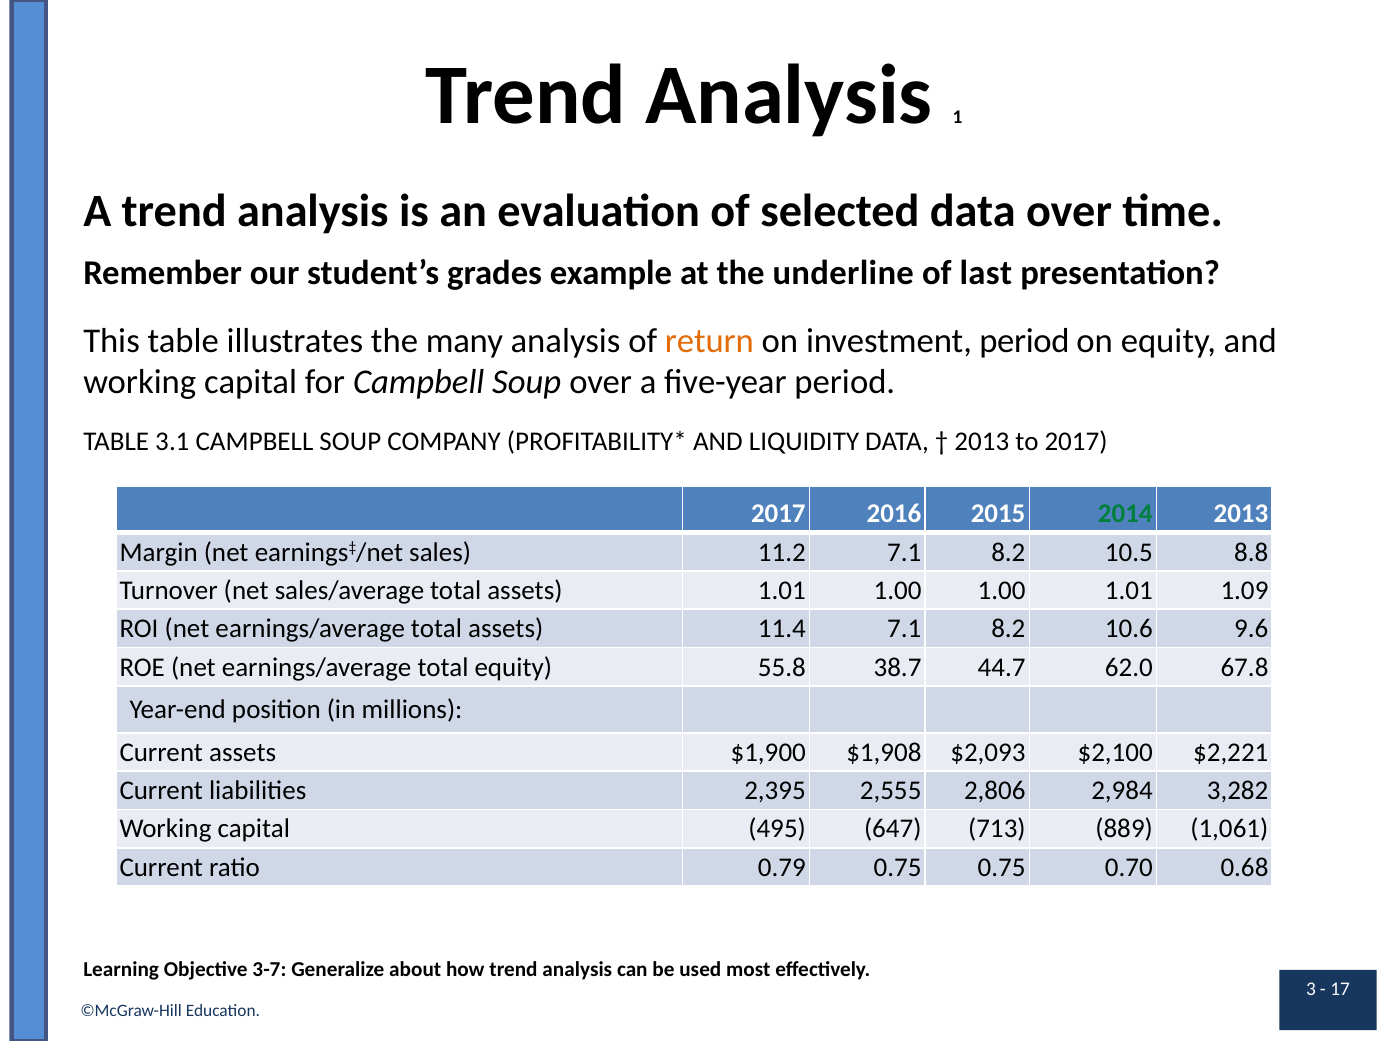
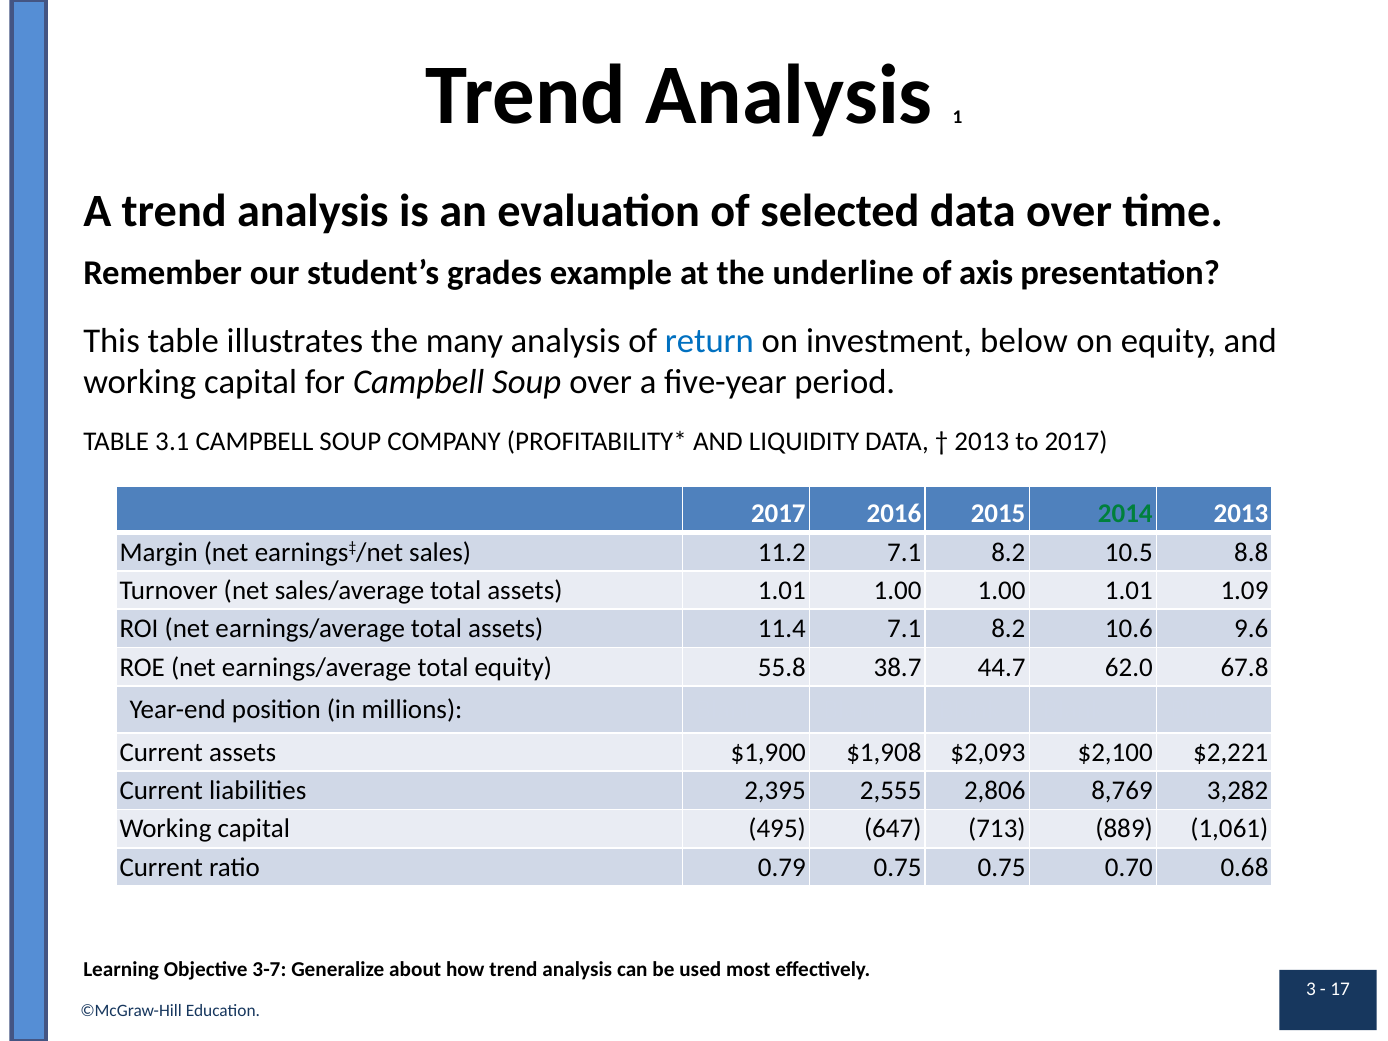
last: last -> axis
return colour: orange -> blue
investment period: period -> below
2,984: 2,984 -> 8,769
